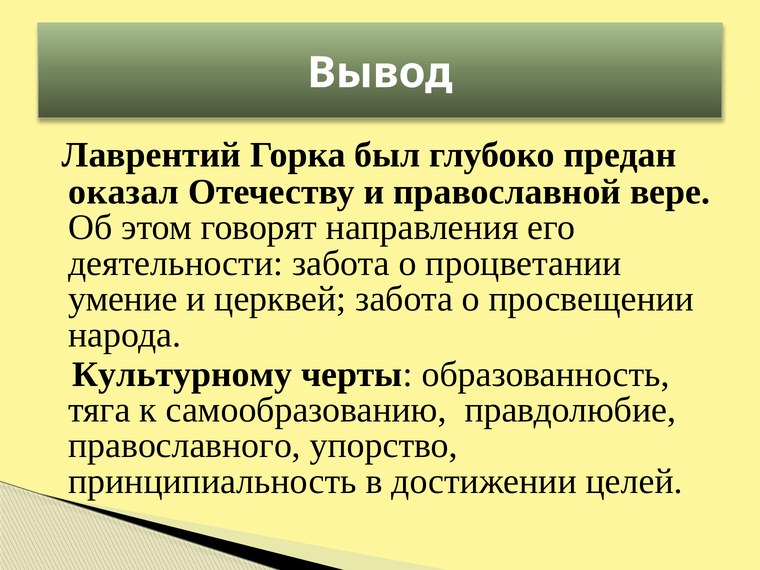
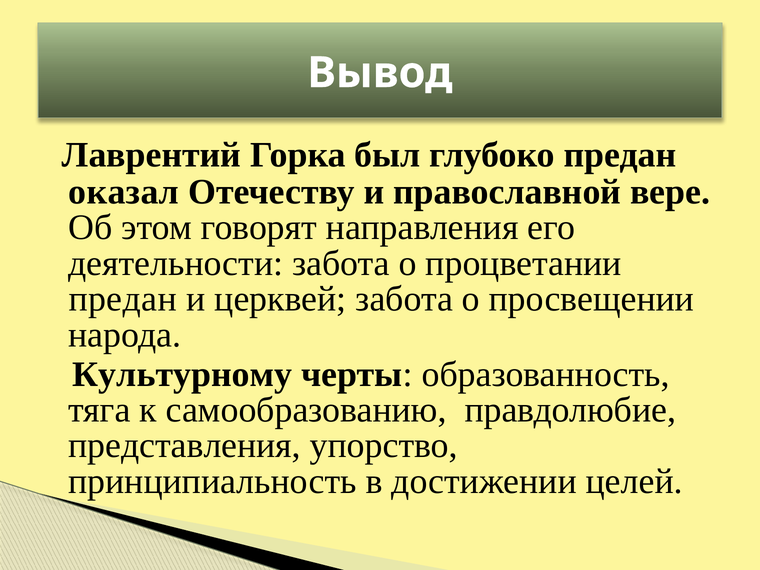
умение at (123, 299): умение -> предан
православного: православного -> представления
